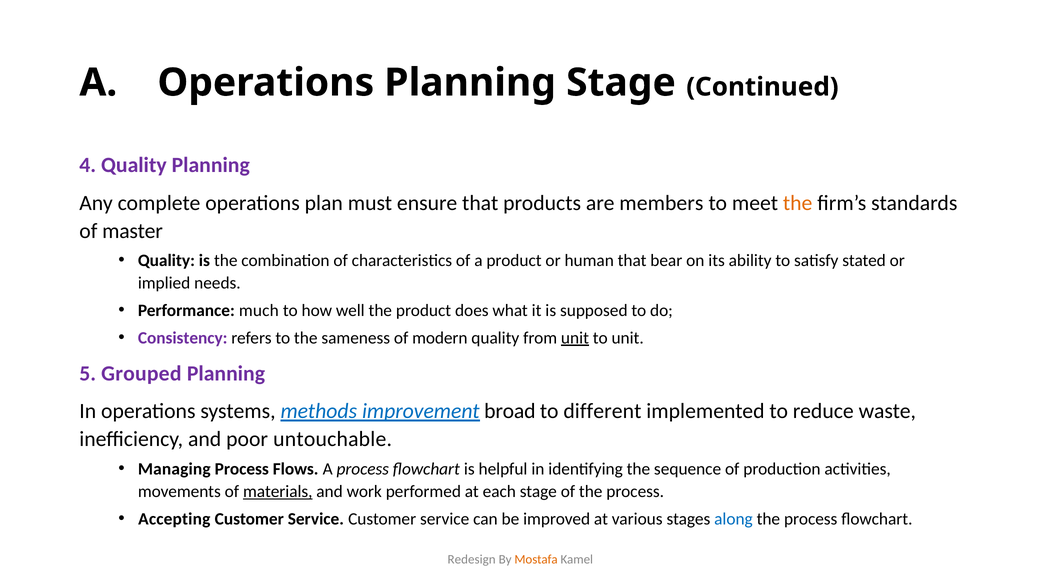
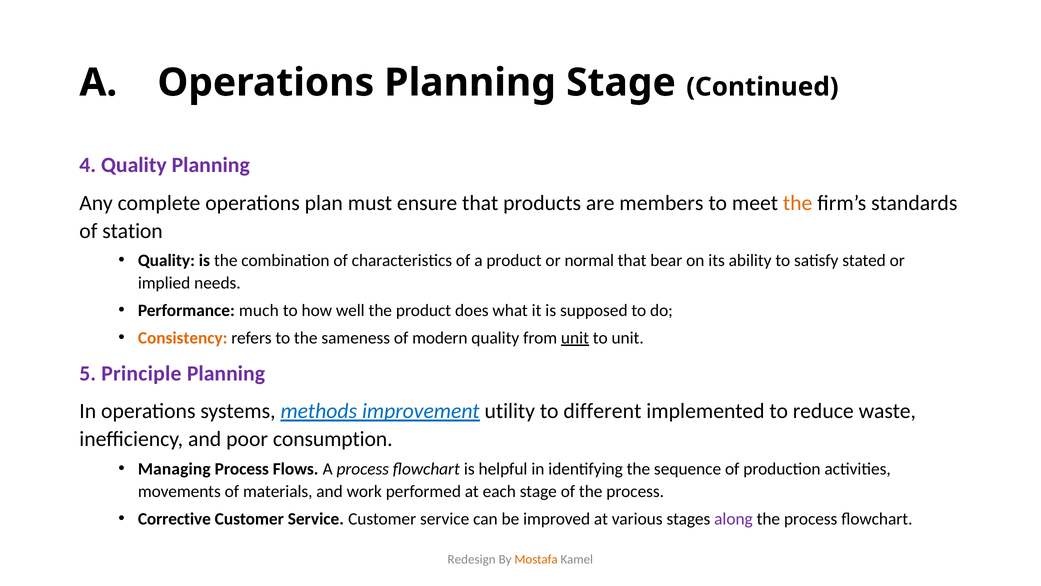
master: master -> station
human: human -> normal
Consistency colour: purple -> orange
Grouped: Grouped -> Principle
broad: broad -> utility
untouchable: untouchable -> consumption
materials underline: present -> none
Accepting: Accepting -> Corrective
along colour: blue -> purple
